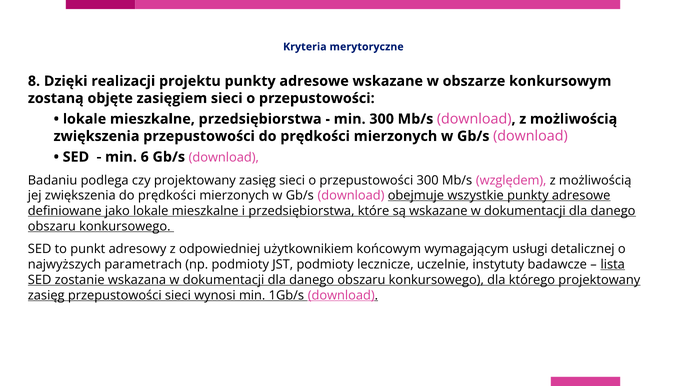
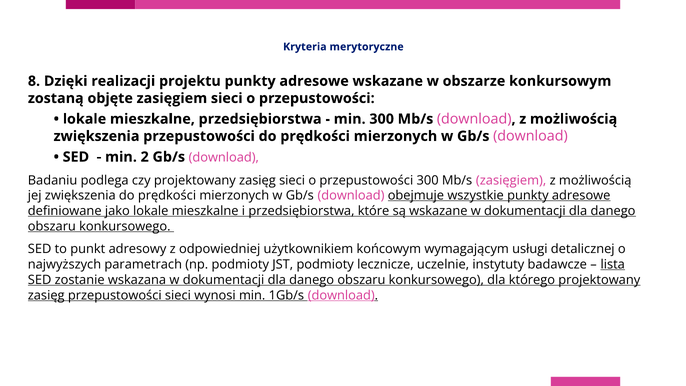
6: 6 -> 2
Mb/s względem: względem -> zasięgiem
